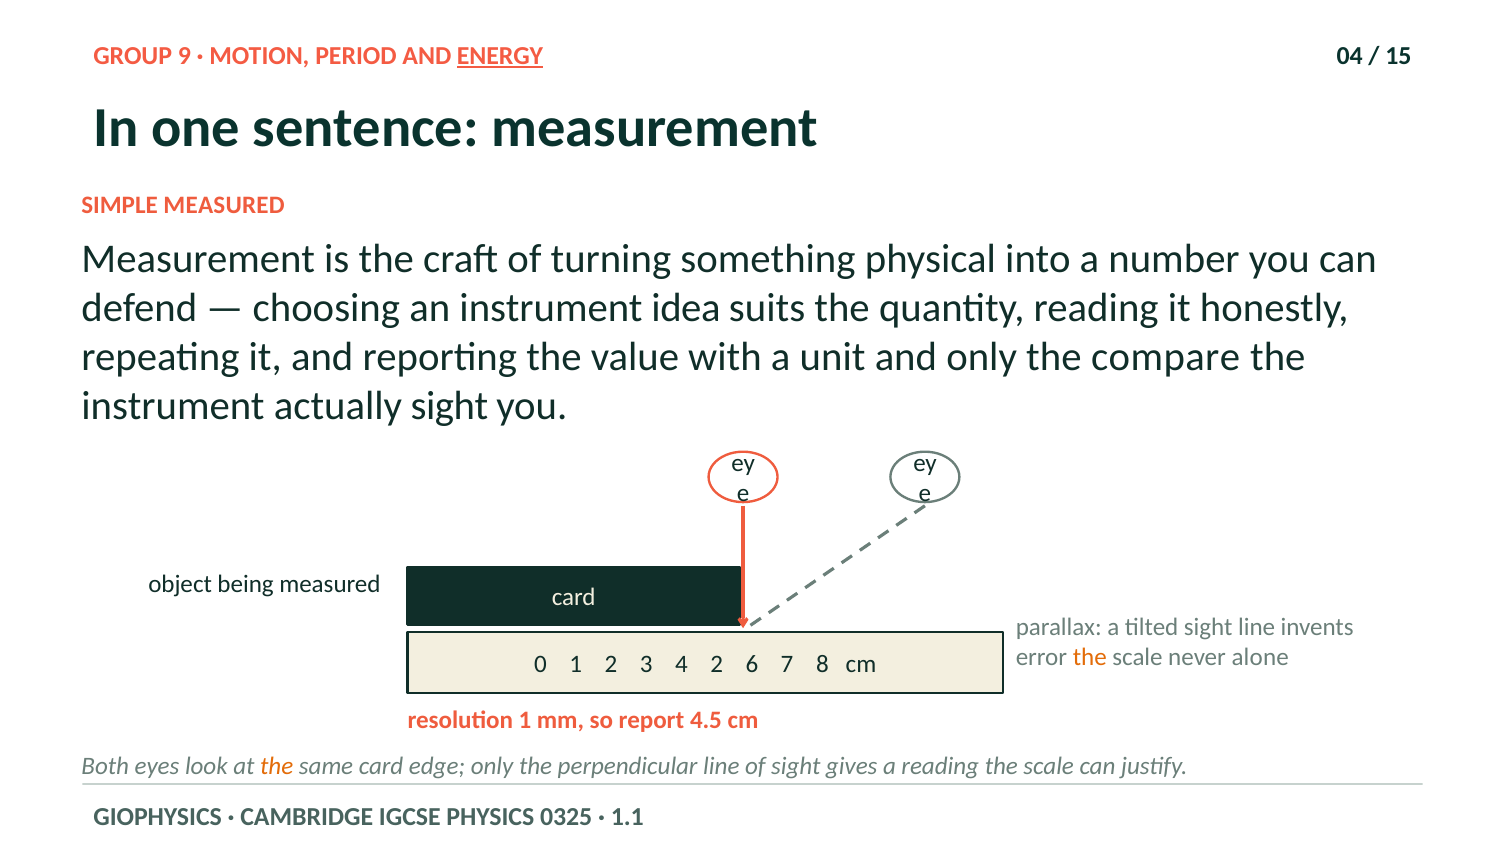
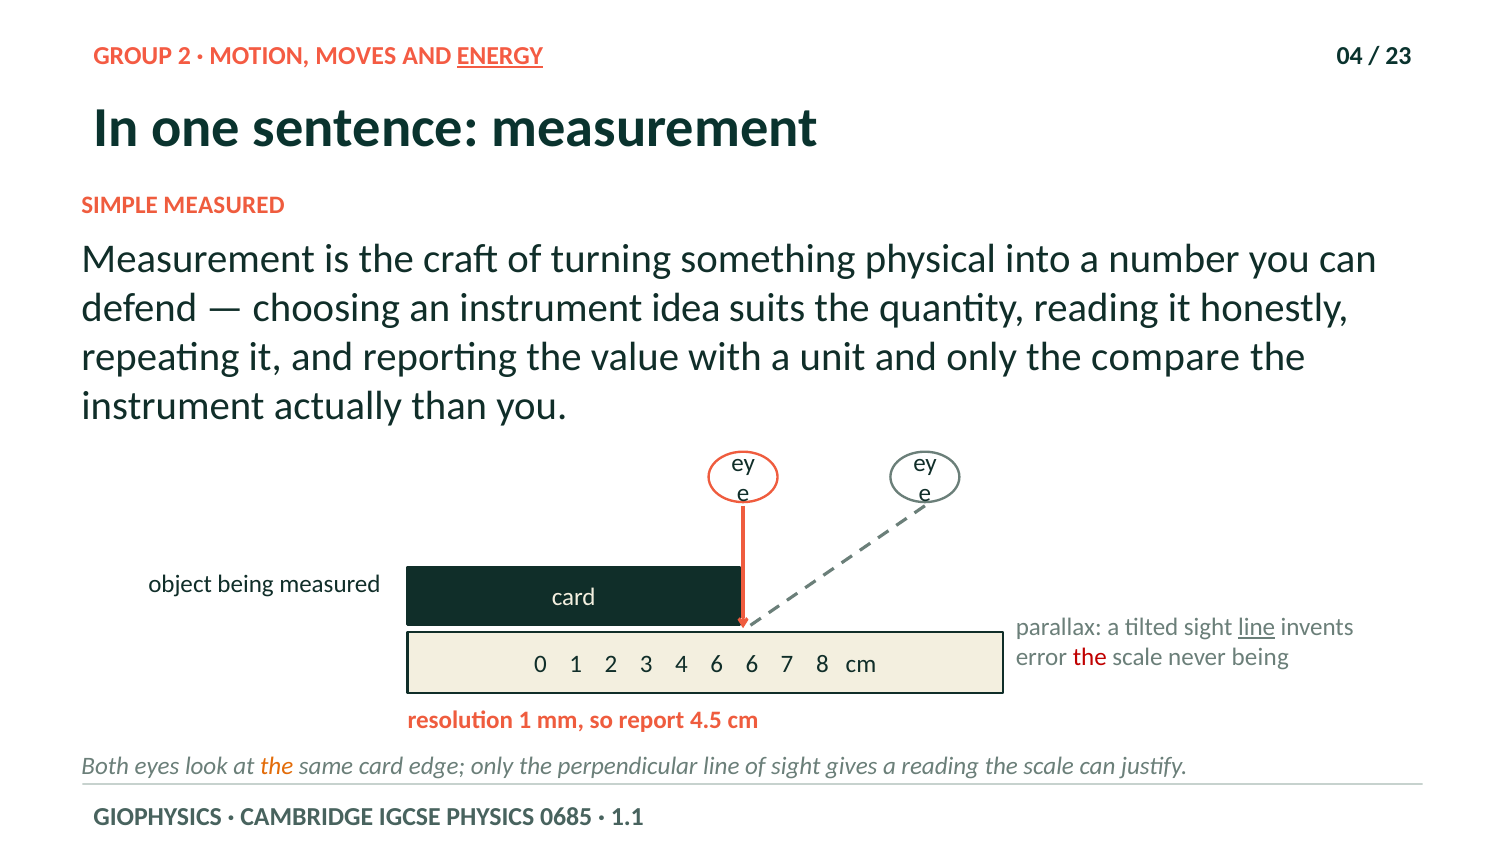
GROUP 9: 9 -> 2
PERIOD: PERIOD -> MOVES
15: 15 -> 23
actually sight: sight -> than
line at (1257, 627) underline: none -> present
the at (1090, 657) colour: orange -> red
never alone: alone -> being
4 2: 2 -> 6
0325: 0325 -> 0685
